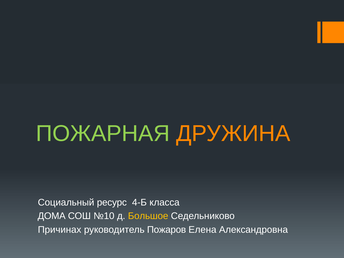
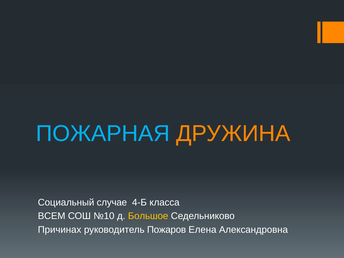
ПОЖАРНАЯ colour: light green -> light blue
ресурс: ресурс -> случае
ДОМА: ДОМА -> ВСЕМ
